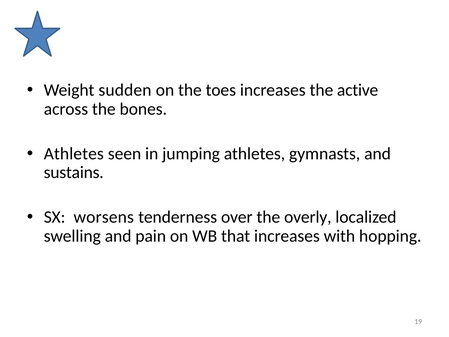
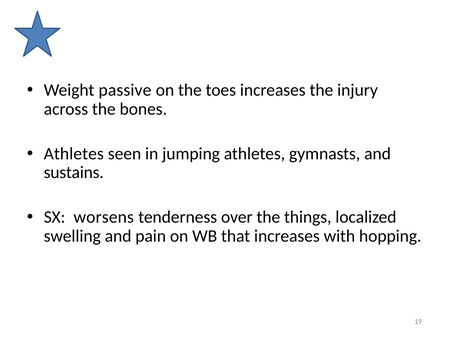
sudden: sudden -> passive
active: active -> injury
overly: overly -> things
